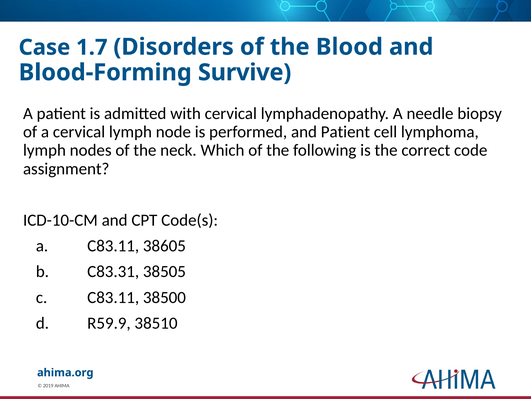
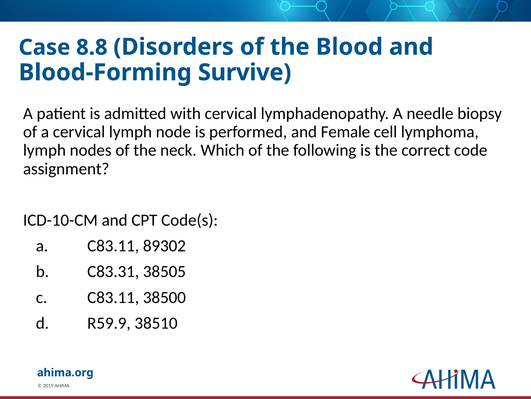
1.7: 1.7 -> 8.8
and Patient: Patient -> Female
38605: 38605 -> 89302
